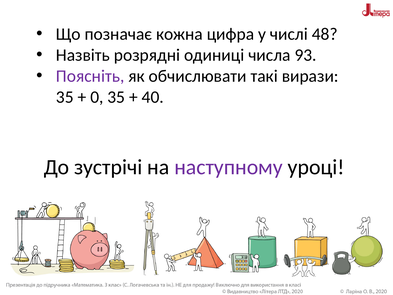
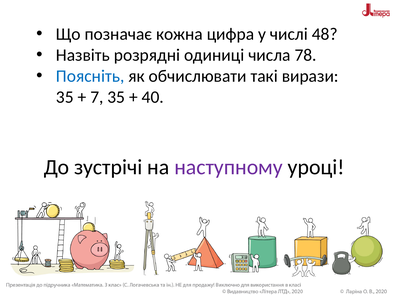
93: 93 -> 78
Поясніть colour: purple -> blue
0: 0 -> 7
